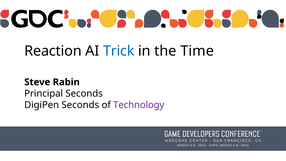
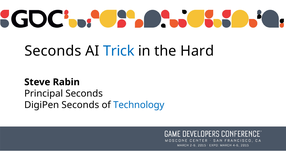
Reaction at (53, 51): Reaction -> Seconds
Time: Time -> Hard
Technology colour: purple -> blue
